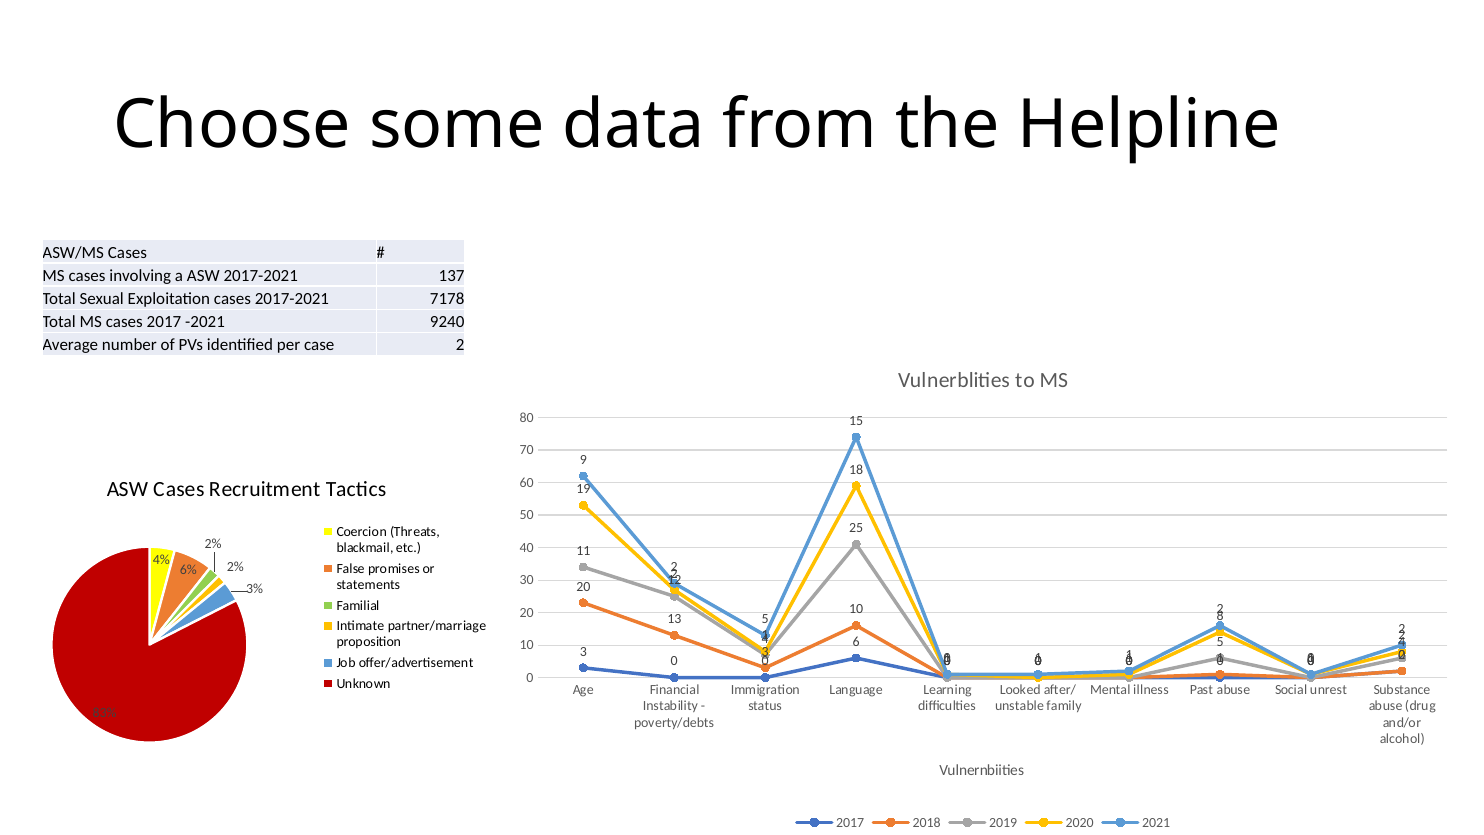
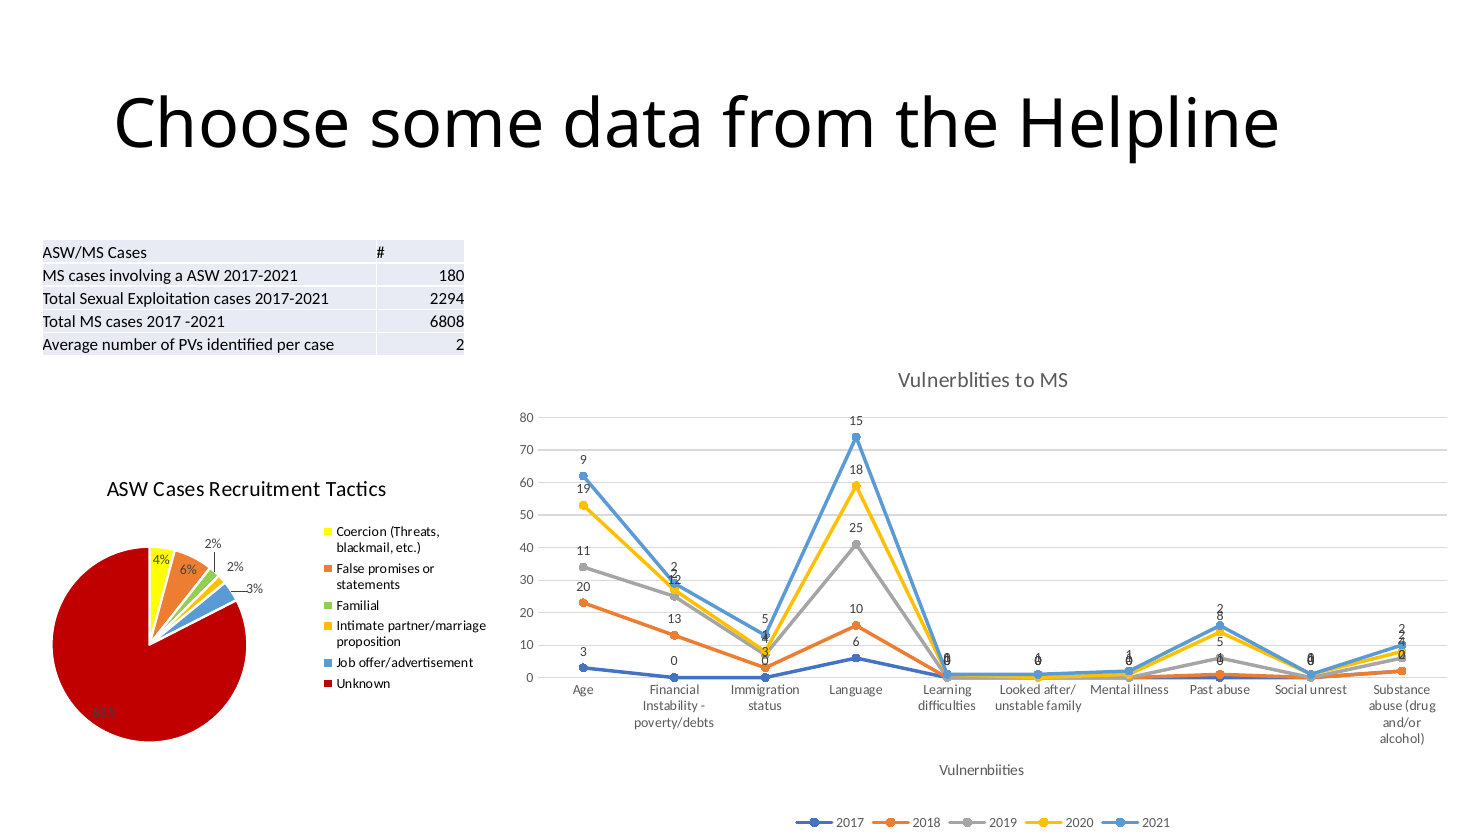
137: 137 -> 180
7178: 7178 -> 2294
9240: 9240 -> 6808
